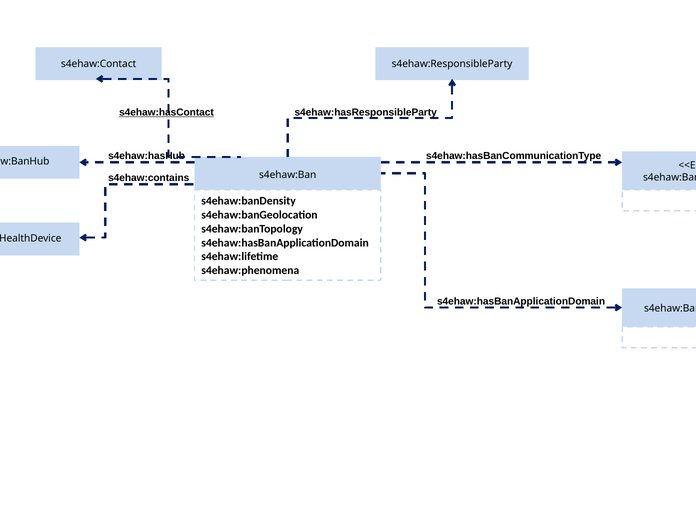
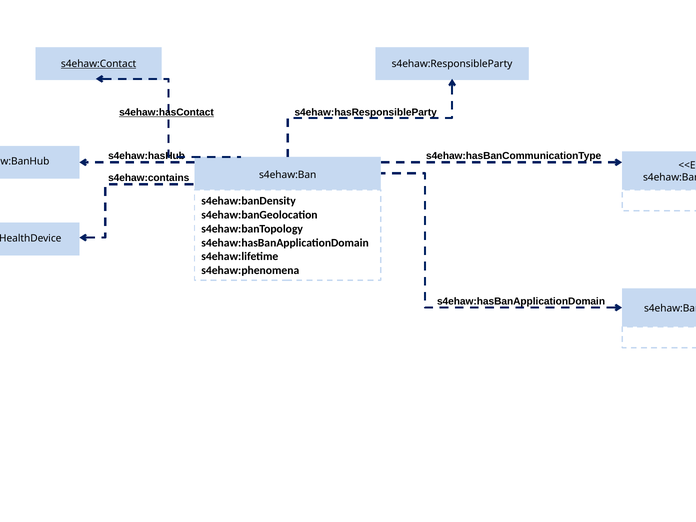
s4ehaw:Contact underline: none -> present
